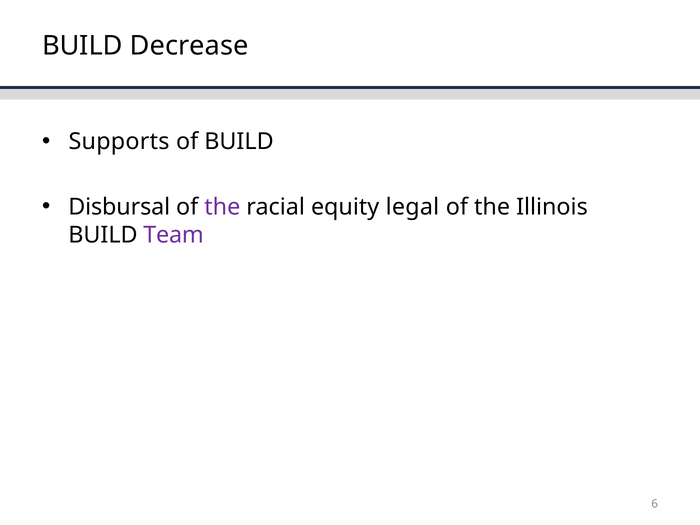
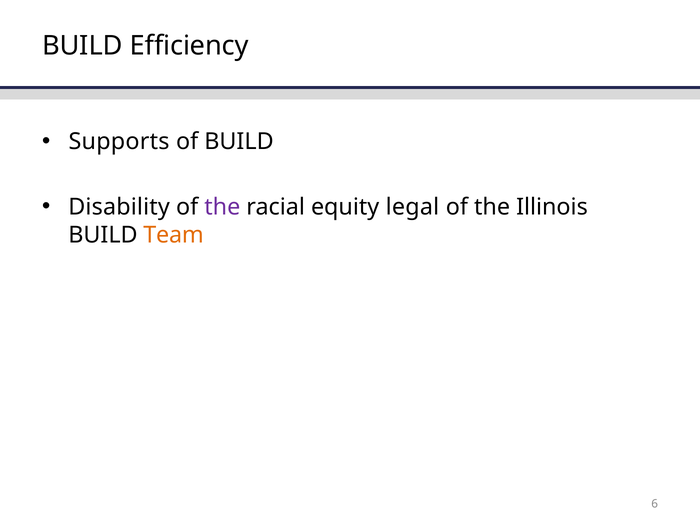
Decrease: Decrease -> Efficiency
Disbursal: Disbursal -> Disability
Team colour: purple -> orange
